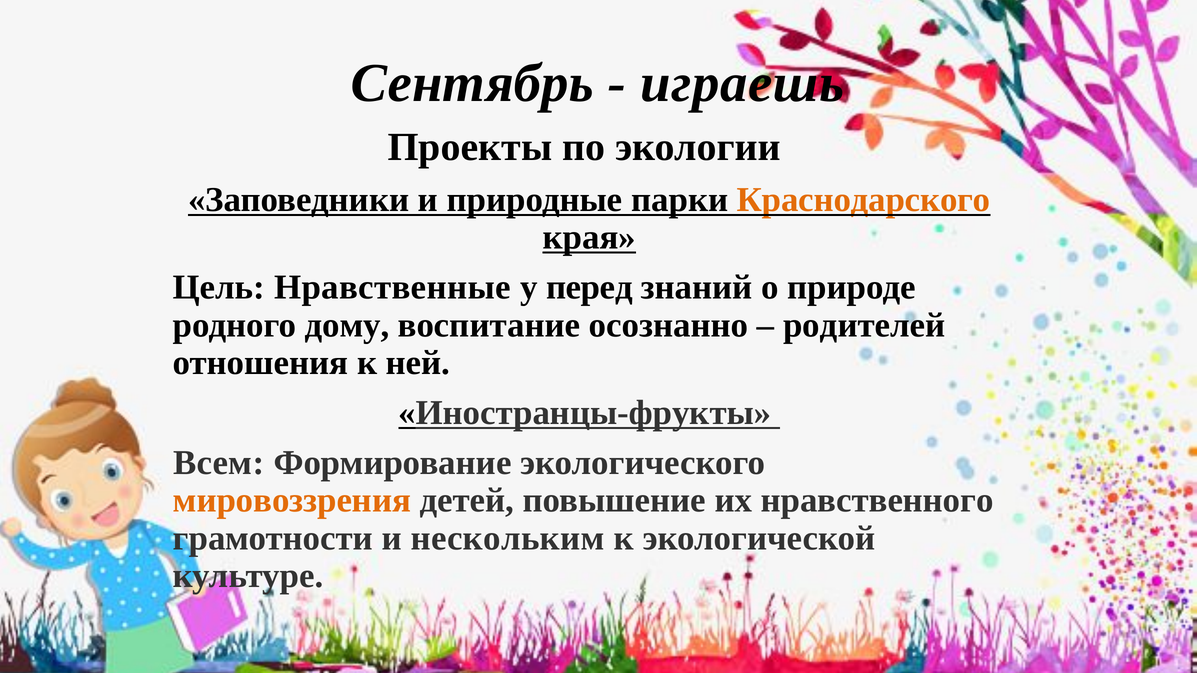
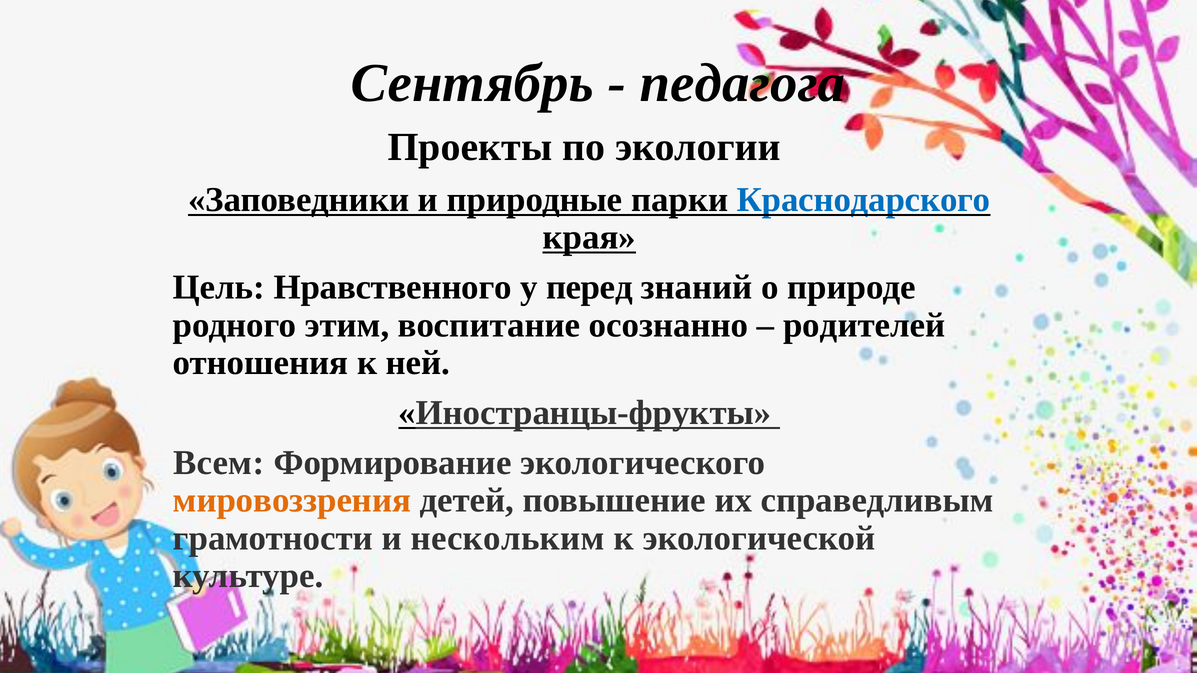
играешь: играешь -> педагога
Краснодарского colour: orange -> blue
Нравственные: Нравственные -> Нравственного
дому: дому -> этим
нравственного: нравственного -> справедливым
